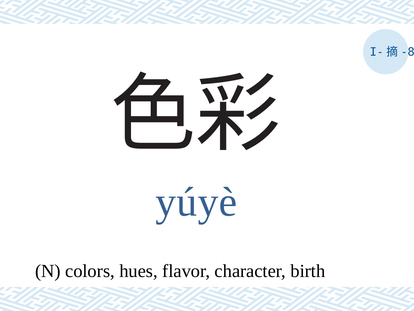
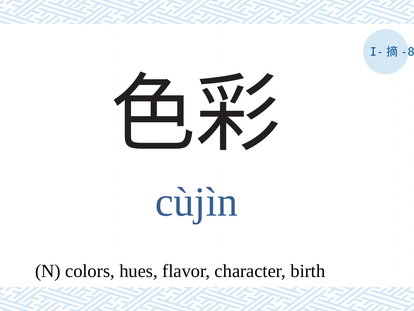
yúyè: yúyè -> cùjìn
